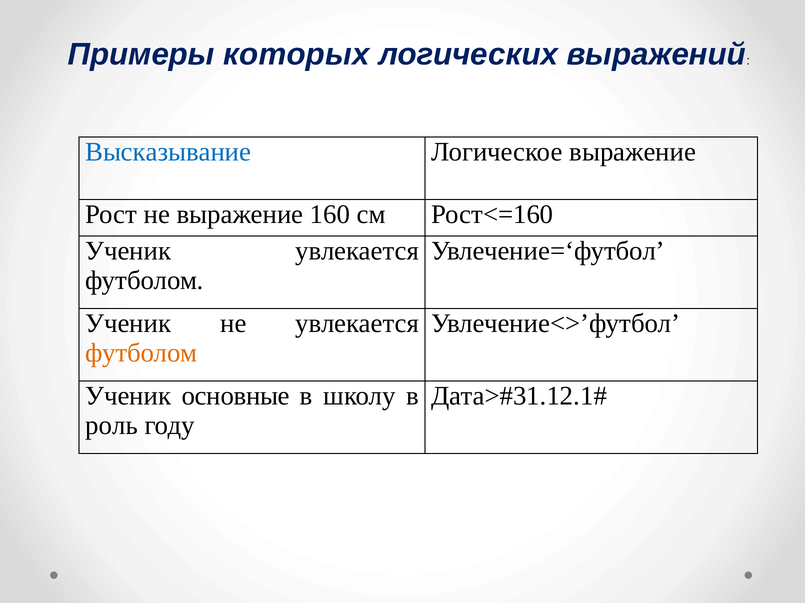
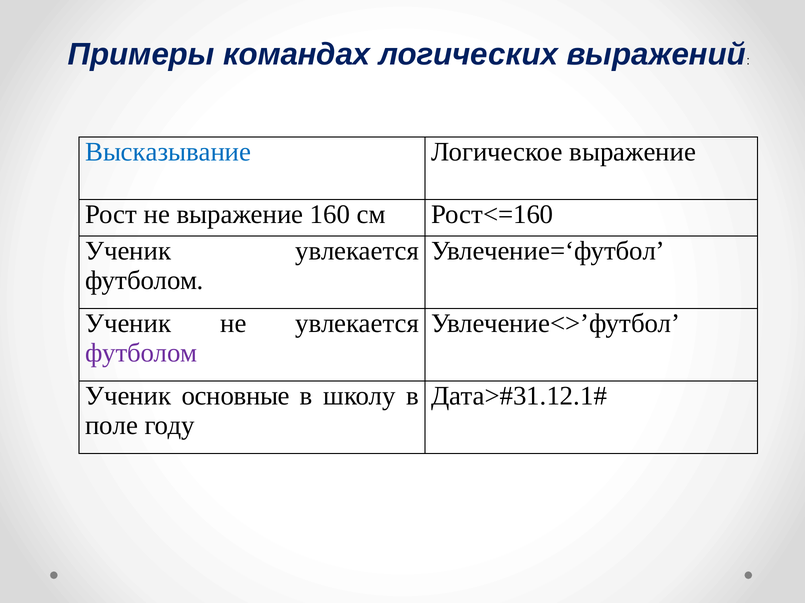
которых: которых -> командах
футболом at (141, 353) colour: orange -> purple
роль: роль -> поле
